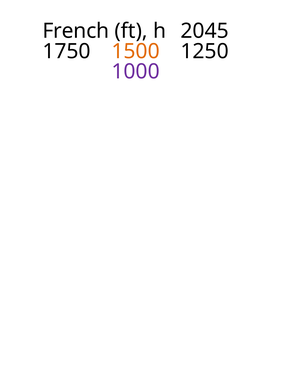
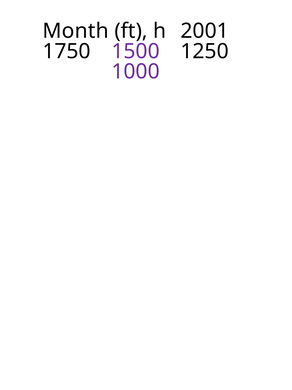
French: French -> Month
2045: 2045 -> 2001
1500 colour: orange -> purple
